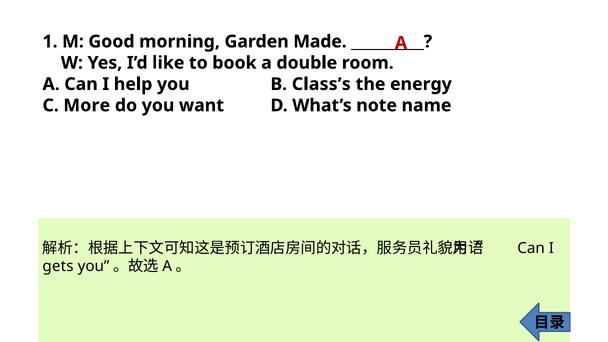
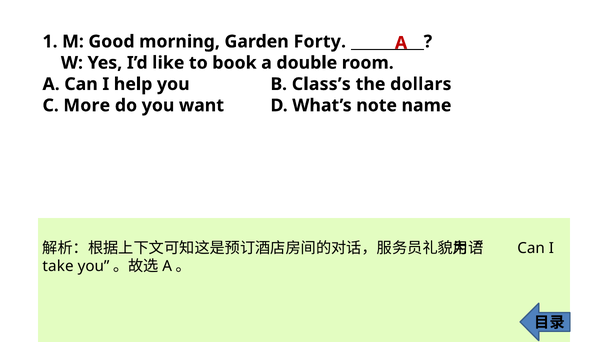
Made: Made -> Forty
energy: energy -> dollars
gets: gets -> take
